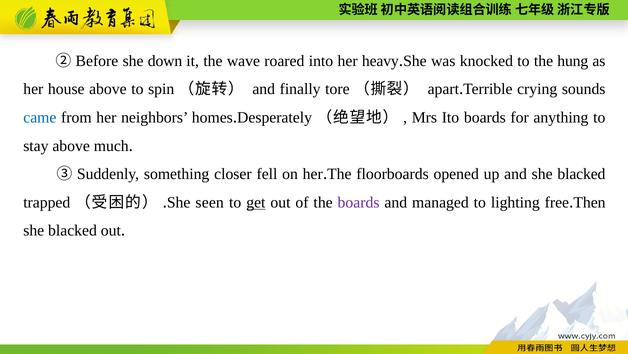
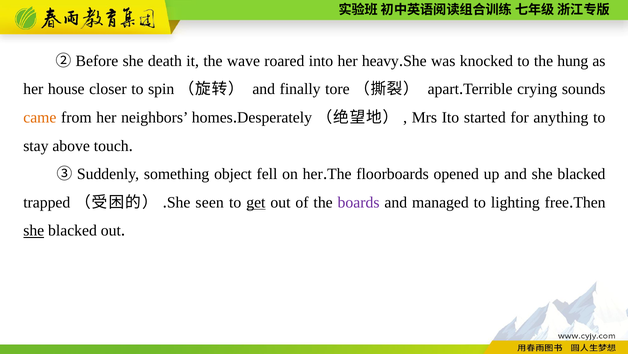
down: down -> death
house above: above -> closer
came colour: blue -> orange
Ito boards: boards -> started
much: much -> touch
closer: closer -> object
she at (34, 230) underline: none -> present
